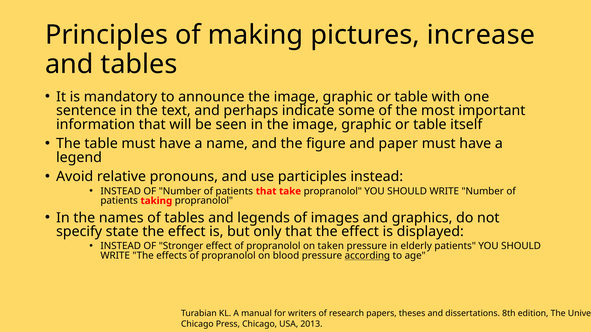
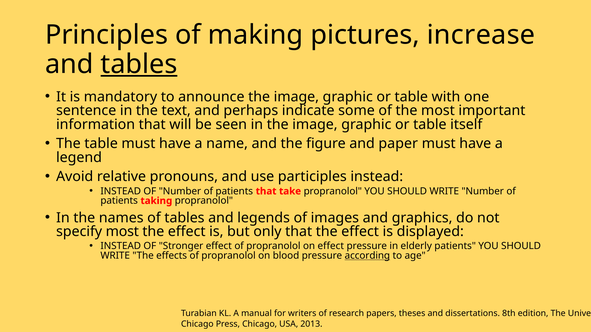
tables at (139, 64) underline: none -> present
specify state: state -> most
on taken: taken -> effect
